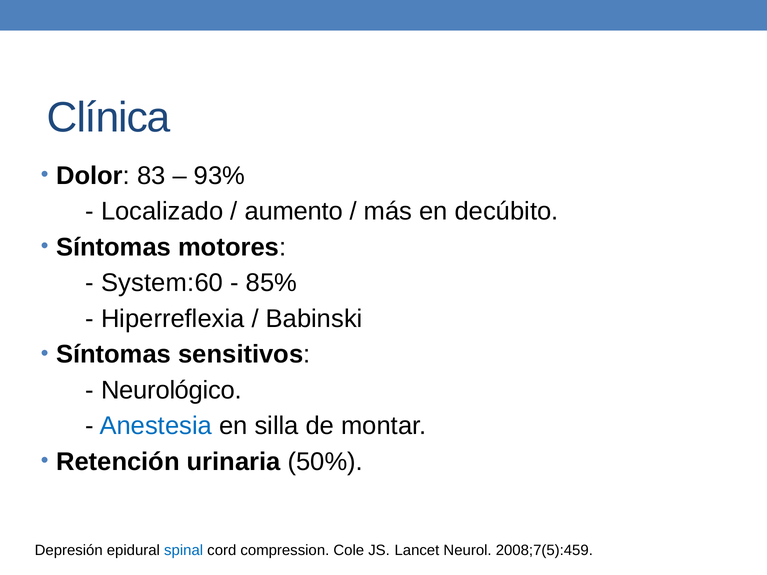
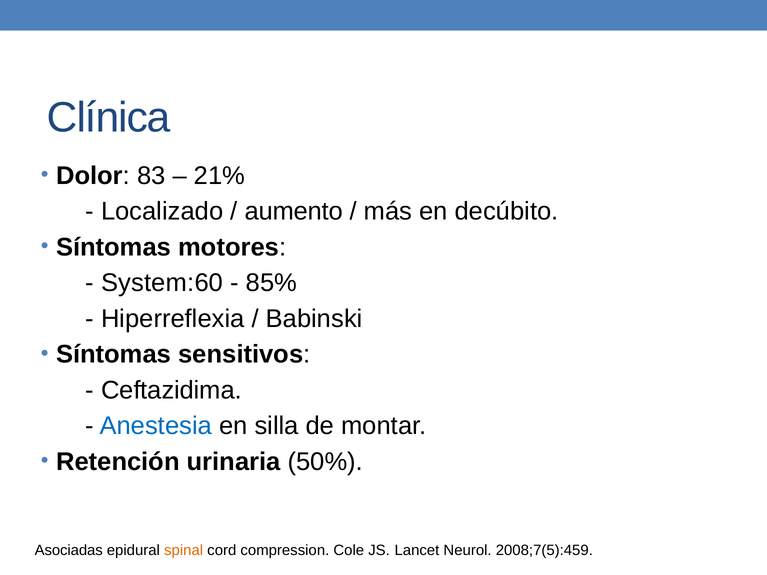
93%: 93% -> 21%
Neurológico: Neurológico -> Ceftazidima
Depresión: Depresión -> Asociadas
spinal colour: blue -> orange
